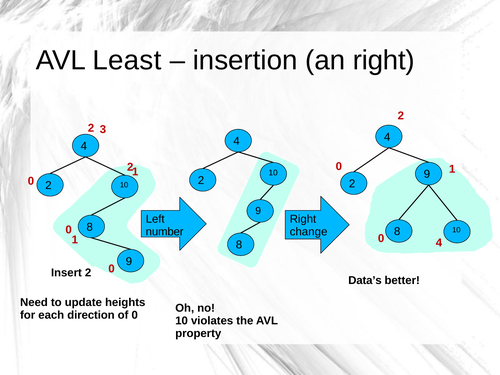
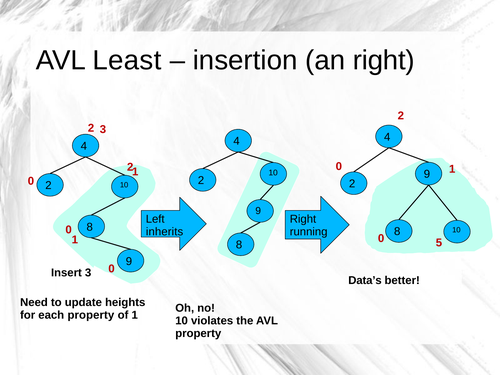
number: number -> inherits
change: change -> running
0 4: 4 -> 5
Insert 2: 2 -> 3
each direction: direction -> property
of 0: 0 -> 1
